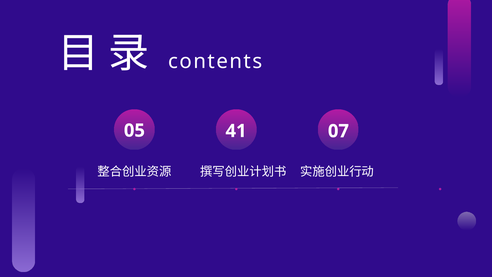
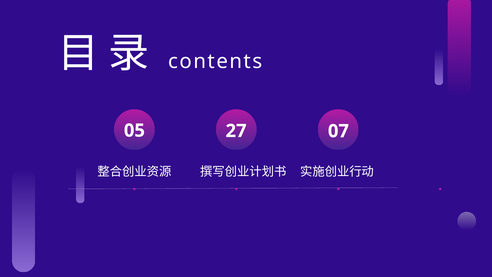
41: 41 -> 27
